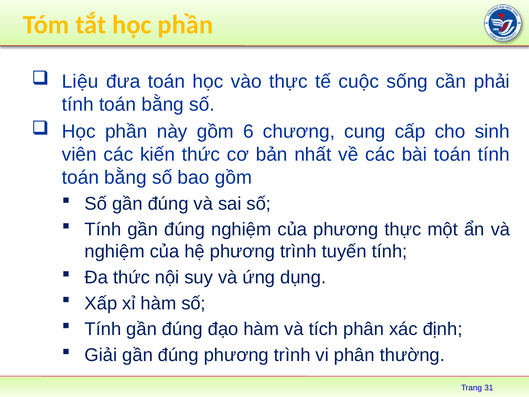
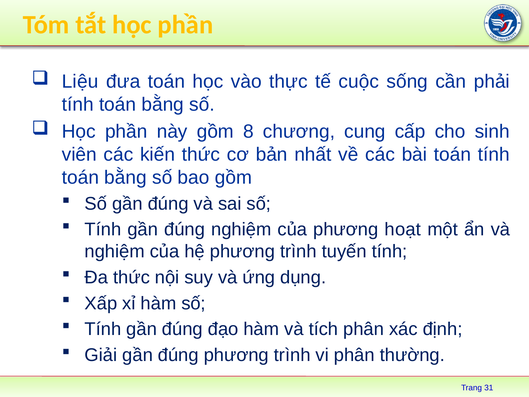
6: 6 -> 8
phương thực: thực -> hoạt
